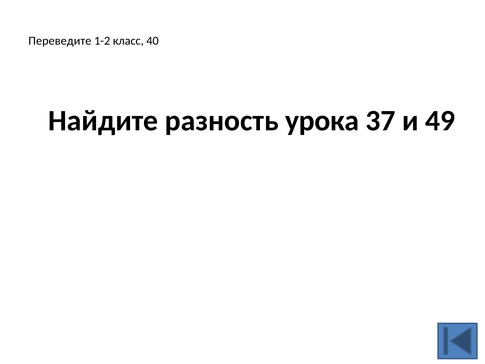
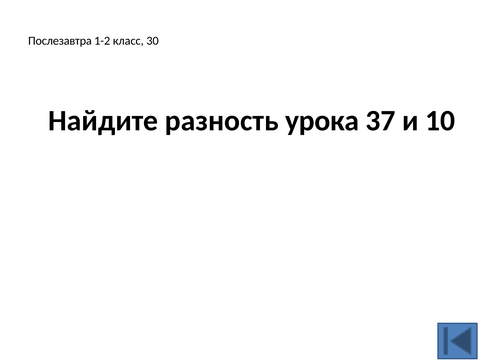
Переведите: Переведите -> Послезавтра
40: 40 -> 30
49: 49 -> 10
